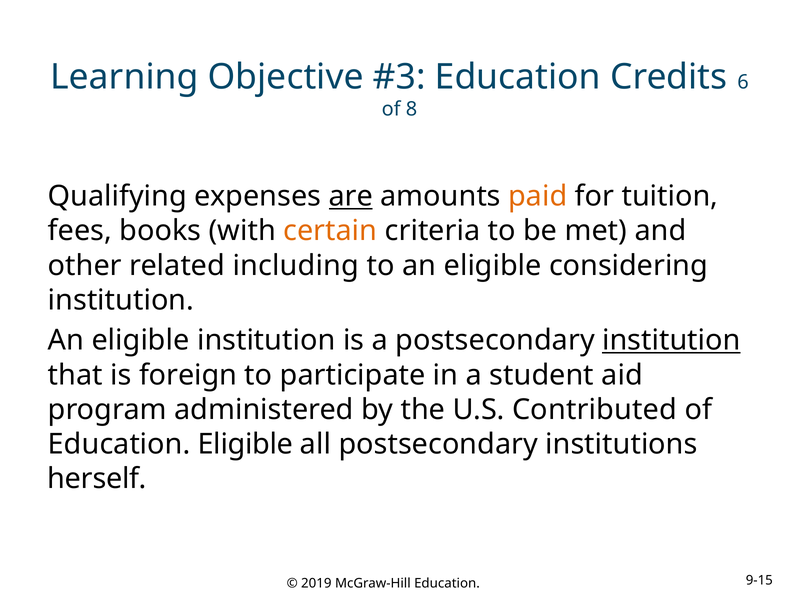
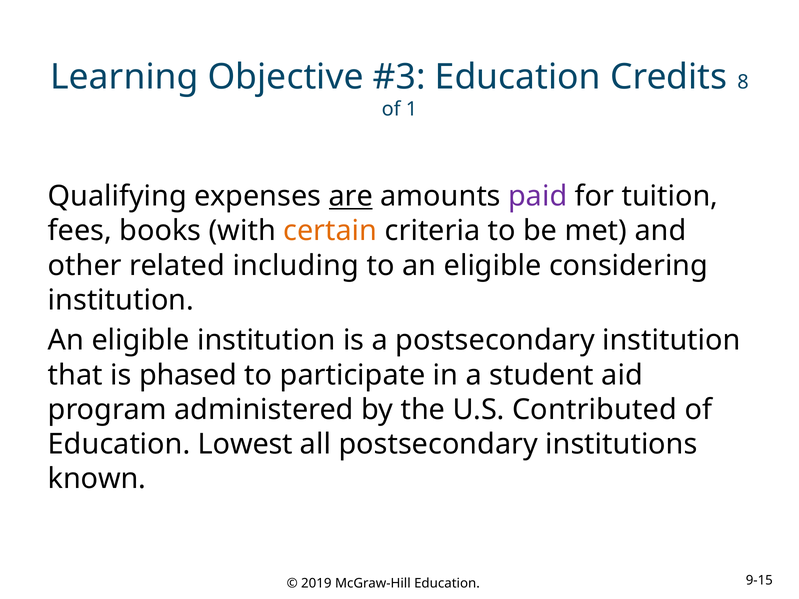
6: 6 -> 8
8: 8 -> 1
paid colour: orange -> purple
institution at (671, 341) underline: present -> none
foreign: foreign -> phased
Education Eligible: Eligible -> Lowest
herself: herself -> known
